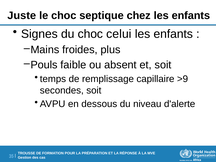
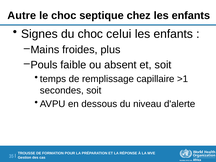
Juste: Juste -> Autre
>9: >9 -> >1
